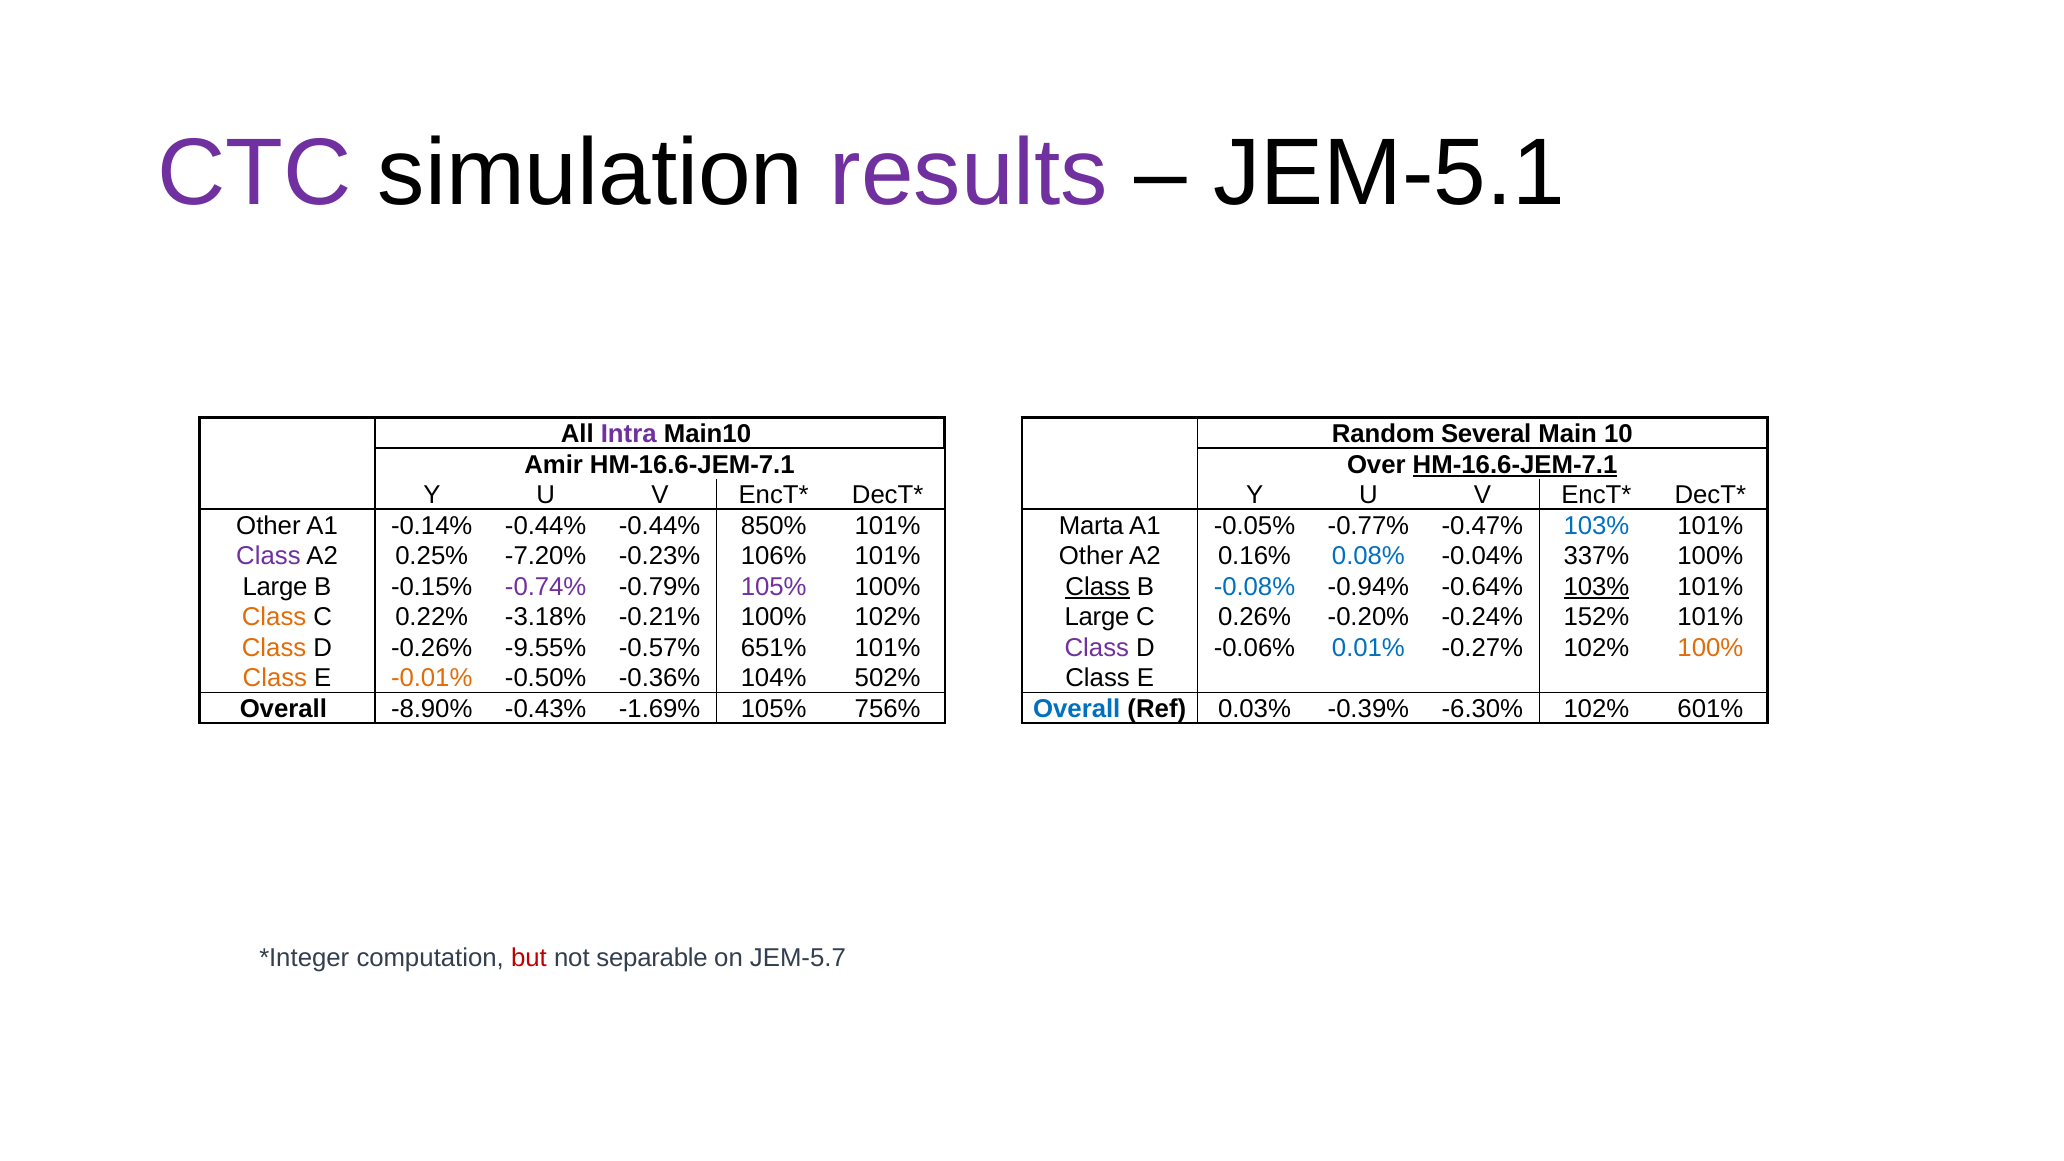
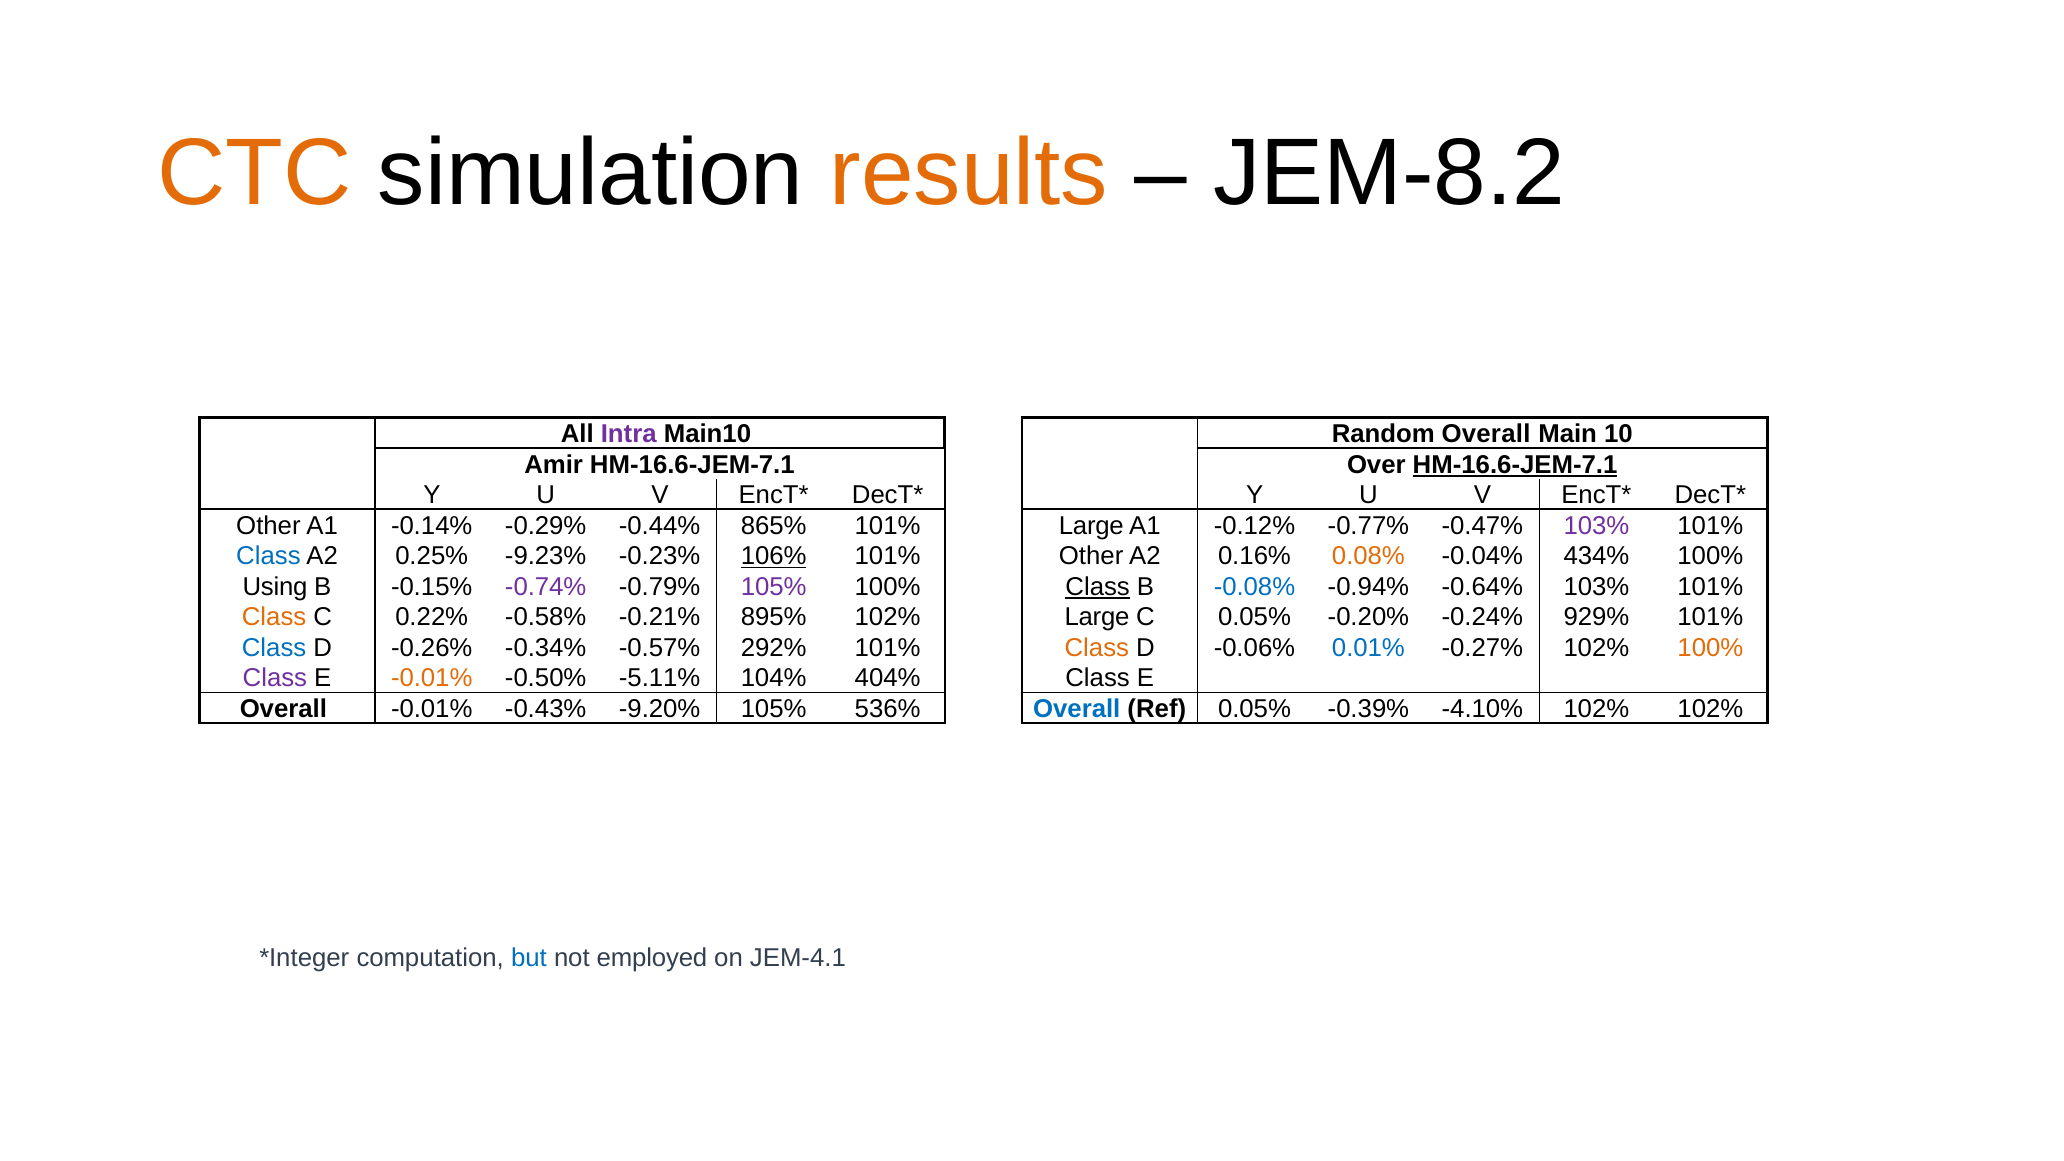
CTC colour: purple -> orange
results colour: purple -> orange
JEM-5.1: JEM-5.1 -> JEM-8.2
Random Several: Several -> Overall
-0.14% -0.44%: -0.44% -> -0.29%
850%: 850% -> 865%
Marta at (1091, 526): Marta -> Large
-0.05%: -0.05% -> -0.12%
103% at (1596, 526) colour: blue -> purple
Class at (268, 556) colour: purple -> blue
-7.20%: -7.20% -> -9.23%
106% underline: none -> present
0.08% colour: blue -> orange
337%: 337% -> 434%
Large at (275, 587): Large -> Using
103% at (1596, 587) underline: present -> none
-3.18%: -3.18% -> -0.58%
-0.21% 100%: 100% -> 895%
C 0.26%: 0.26% -> 0.05%
152%: 152% -> 929%
Class at (274, 648) colour: orange -> blue
-9.55%: -9.55% -> -0.34%
651%: 651% -> 292%
Class at (1097, 648) colour: purple -> orange
Class at (275, 678) colour: orange -> purple
-0.36%: -0.36% -> -5.11%
502%: 502% -> 404%
Overall -8.90%: -8.90% -> -0.01%
-1.69%: -1.69% -> -9.20%
756%: 756% -> 536%
Ref 0.03%: 0.03% -> 0.05%
-6.30%: -6.30% -> -4.10%
102% 601%: 601% -> 102%
but colour: red -> blue
separable: separable -> employed
JEM-5.7: JEM-5.7 -> JEM-4.1
